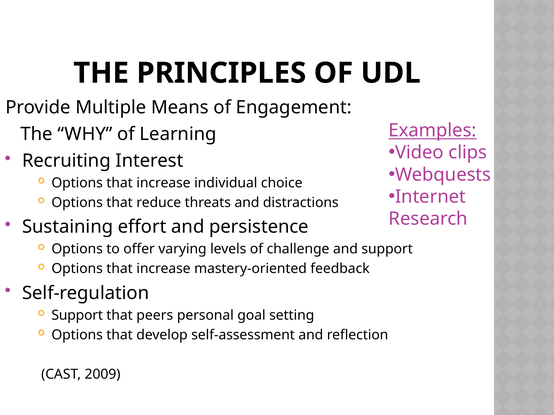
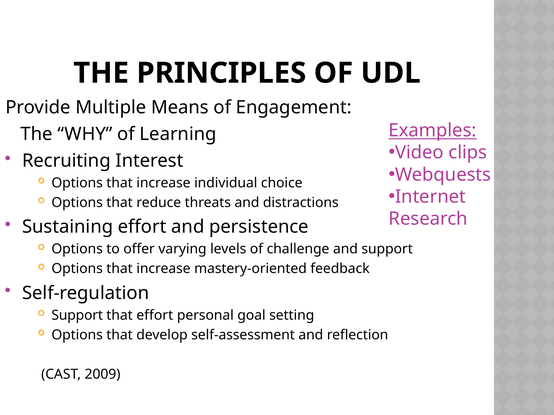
that peers: peers -> effort
